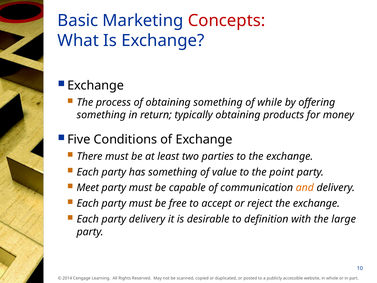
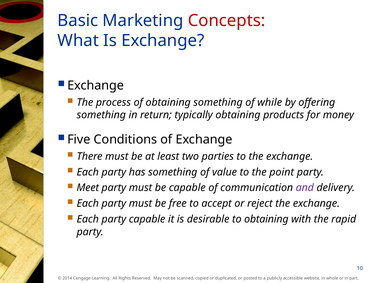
and colour: orange -> purple
party delivery: delivery -> capable
to definition: definition -> obtaining
large: large -> rapid
